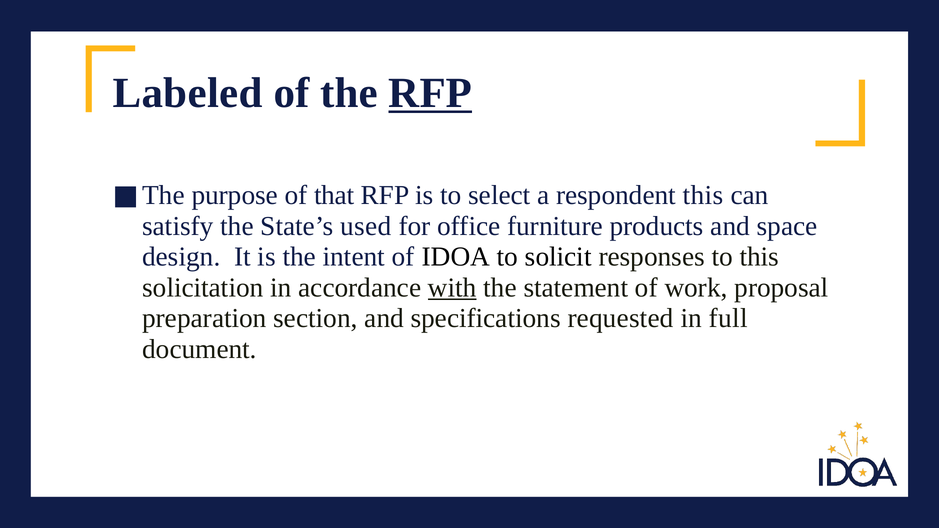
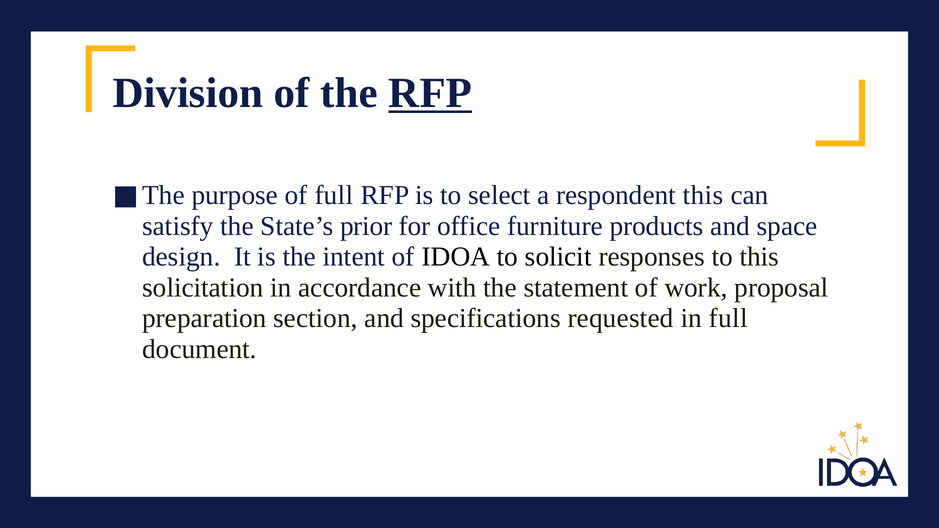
Labeled: Labeled -> Division
of that: that -> full
used: used -> prior
with underline: present -> none
